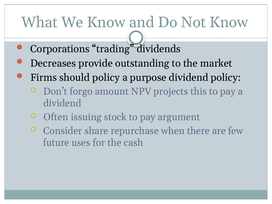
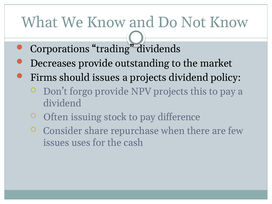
should policy: policy -> issues
a purpose: purpose -> projects
forgo amount: amount -> provide
argument: argument -> difference
future at (56, 143): future -> issues
